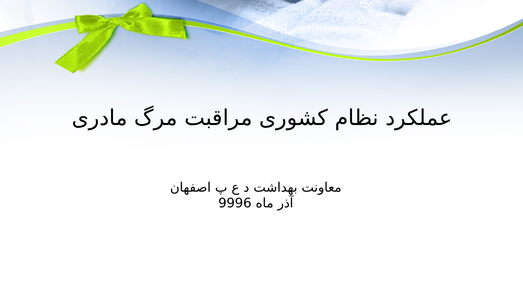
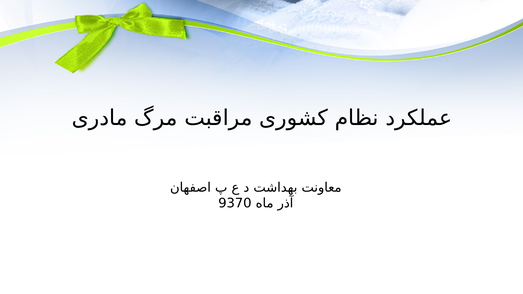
9996: 9996 -> 9370
